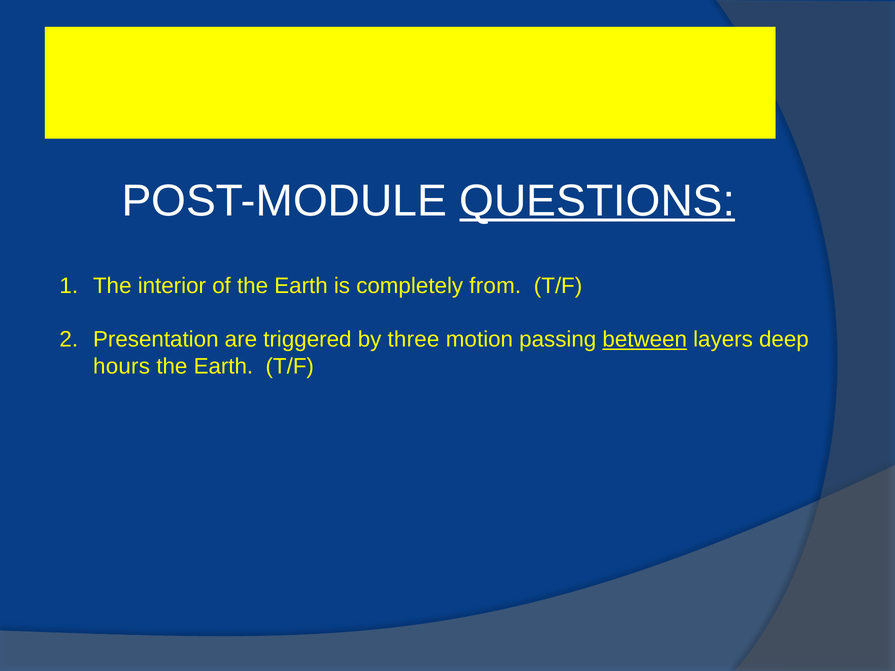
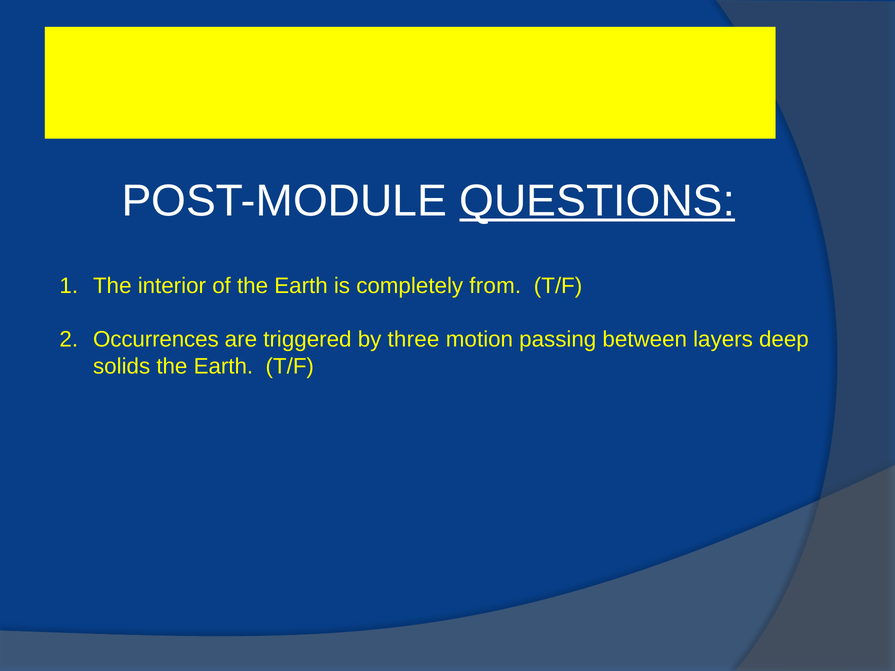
Presentation: Presentation -> Occurrences
between underline: present -> none
hours: hours -> solids
